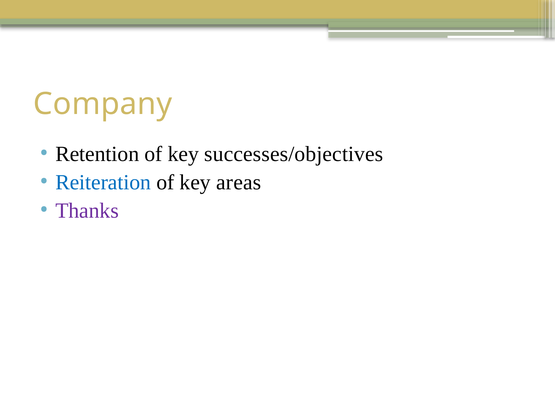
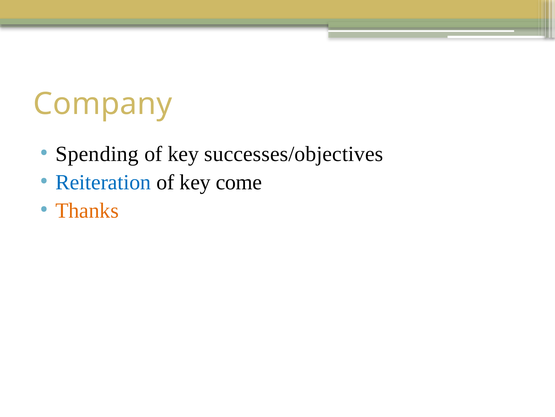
Retention: Retention -> Spending
areas: areas -> come
Thanks colour: purple -> orange
